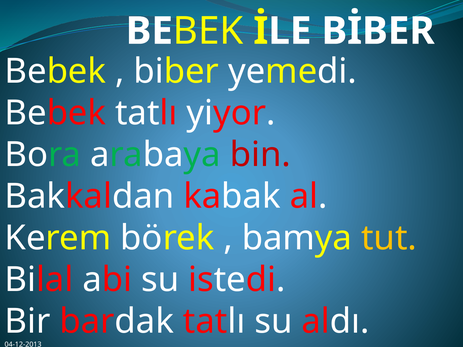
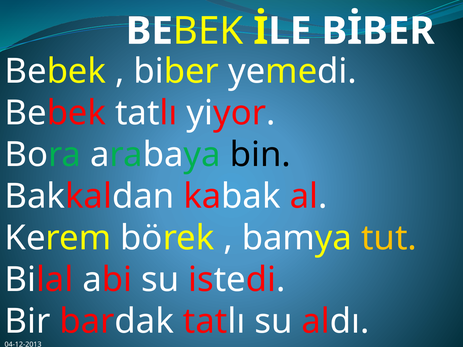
bin colour: red -> black
